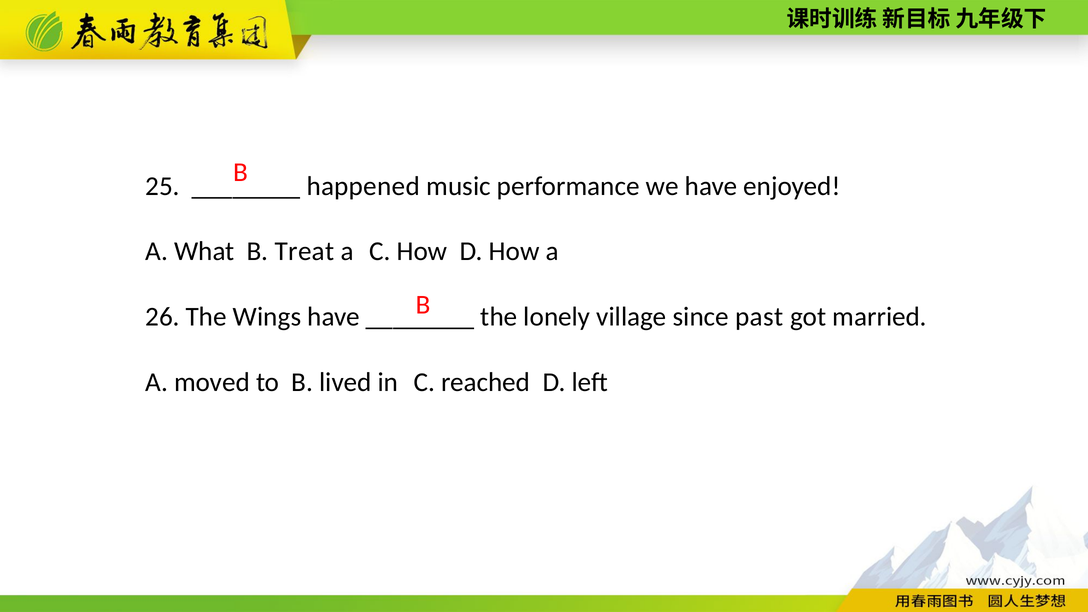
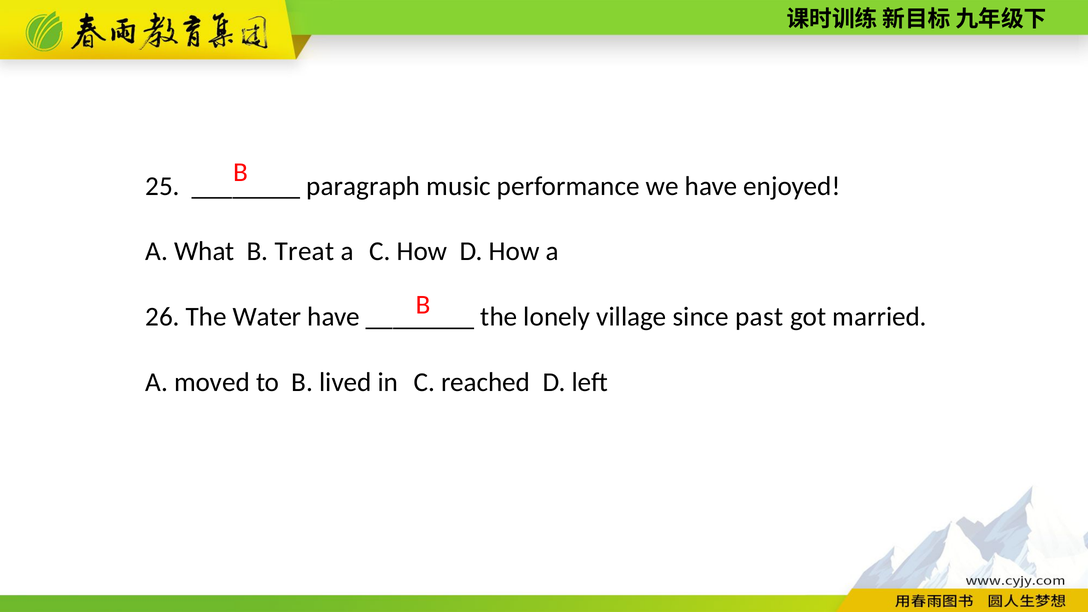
happened: happened -> paragraph
Wings: Wings -> Water
